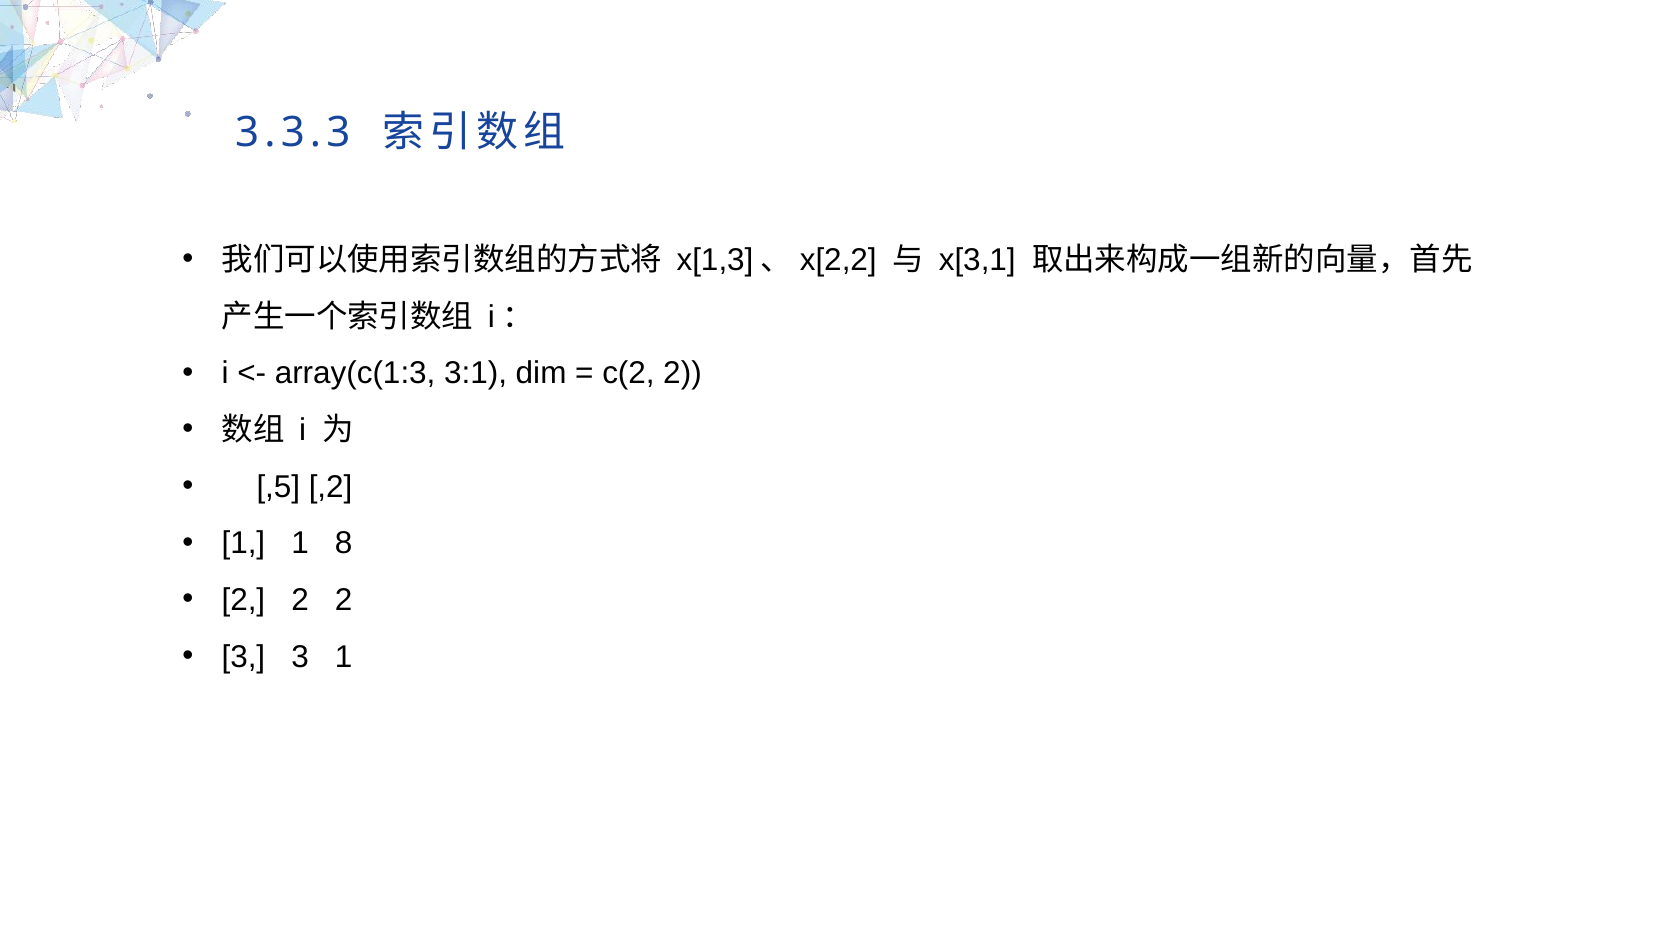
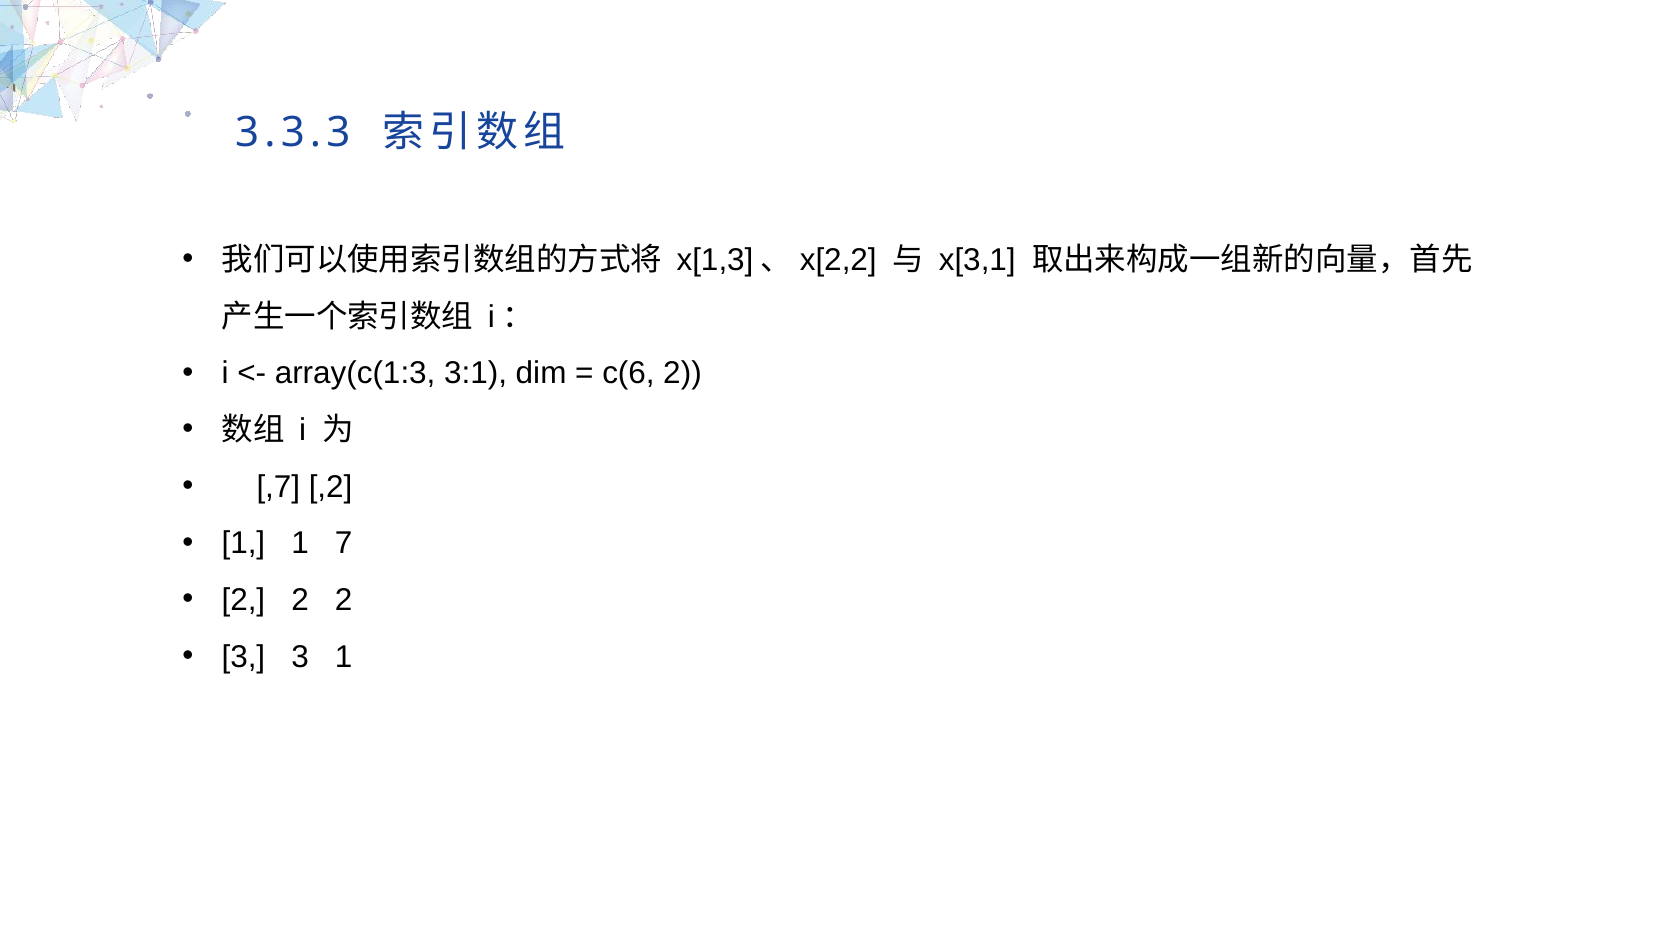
c(2: c(2 -> c(6
,5: ,5 -> ,7
8: 8 -> 7
